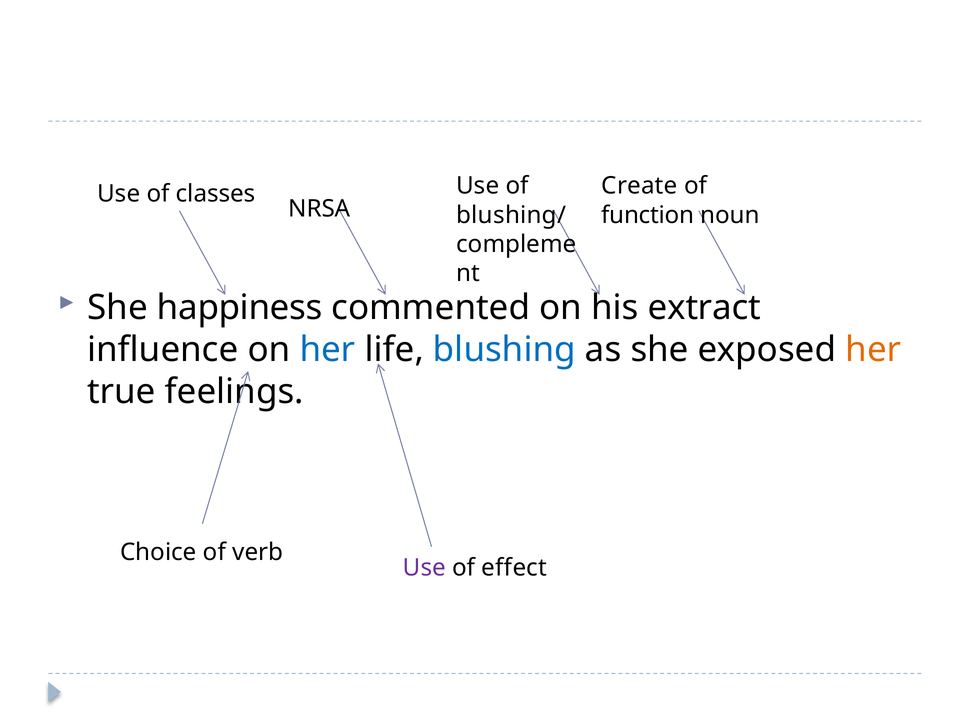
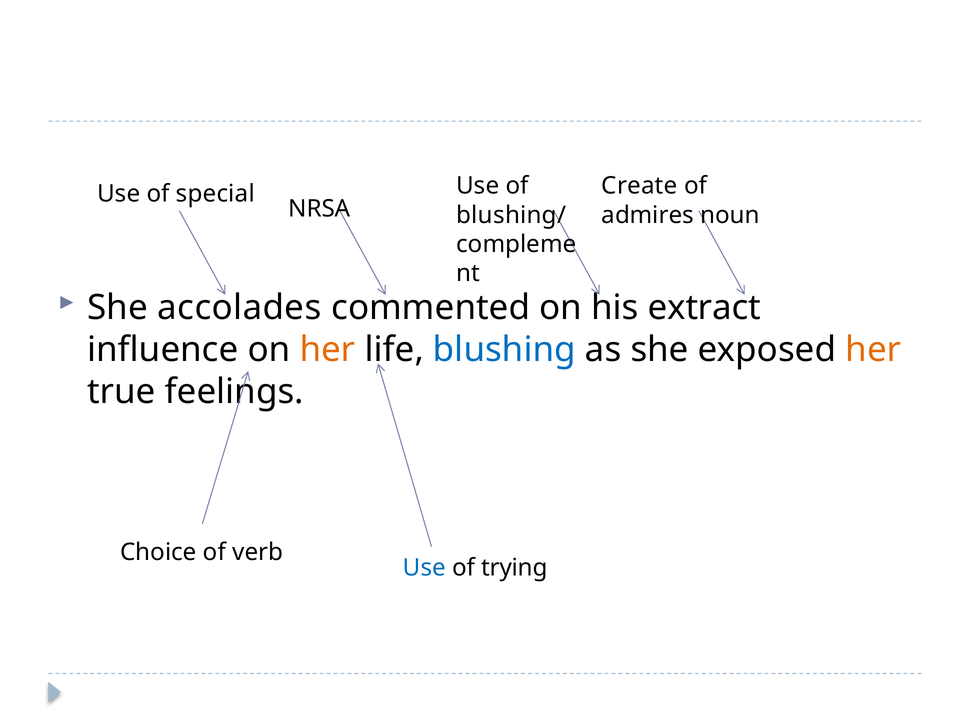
classes: classes -> special
function: function -> admires
happiness: happiness -> accolades
her at (328, 350) colour: blue -> orange
Use at (424, 568) colour: purple -> blue
effect: effect -> trying
